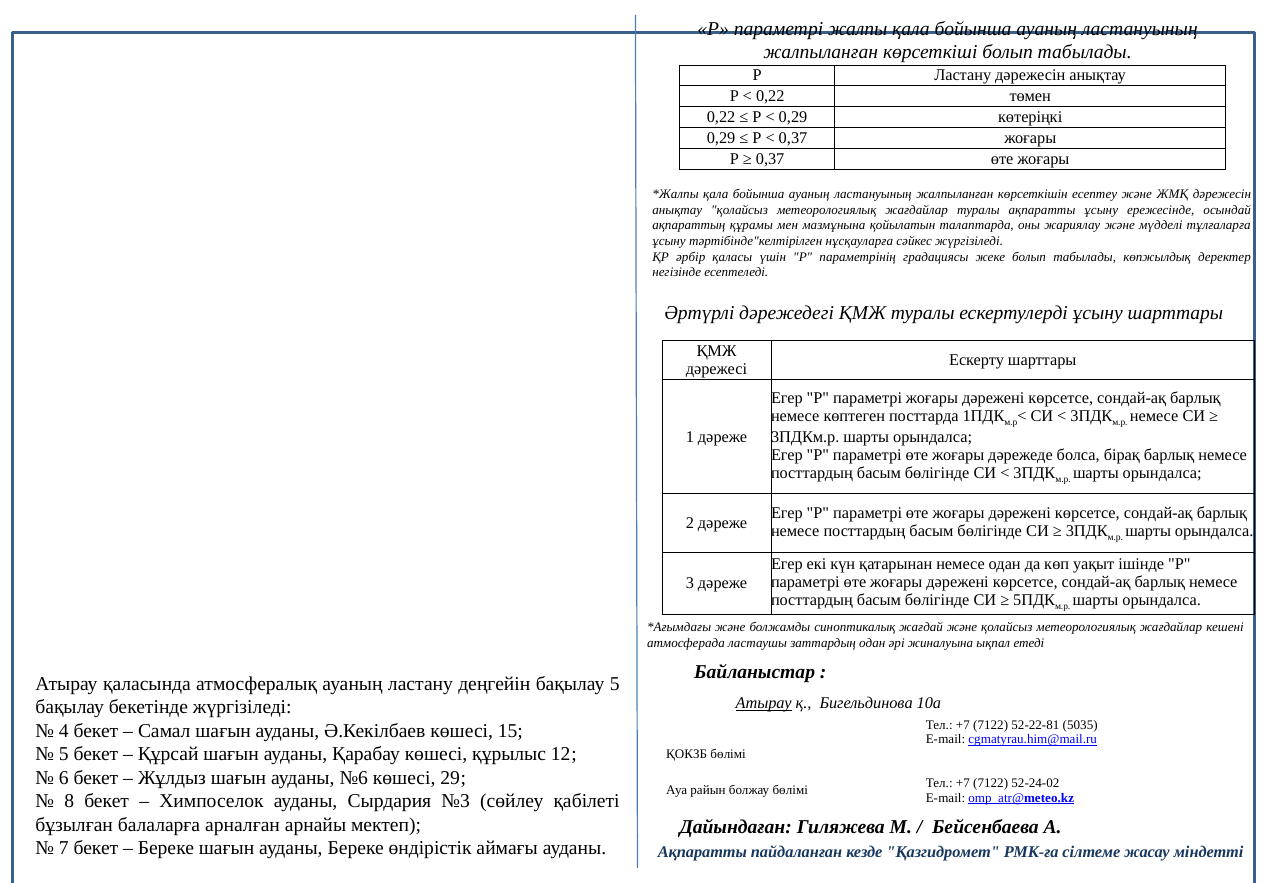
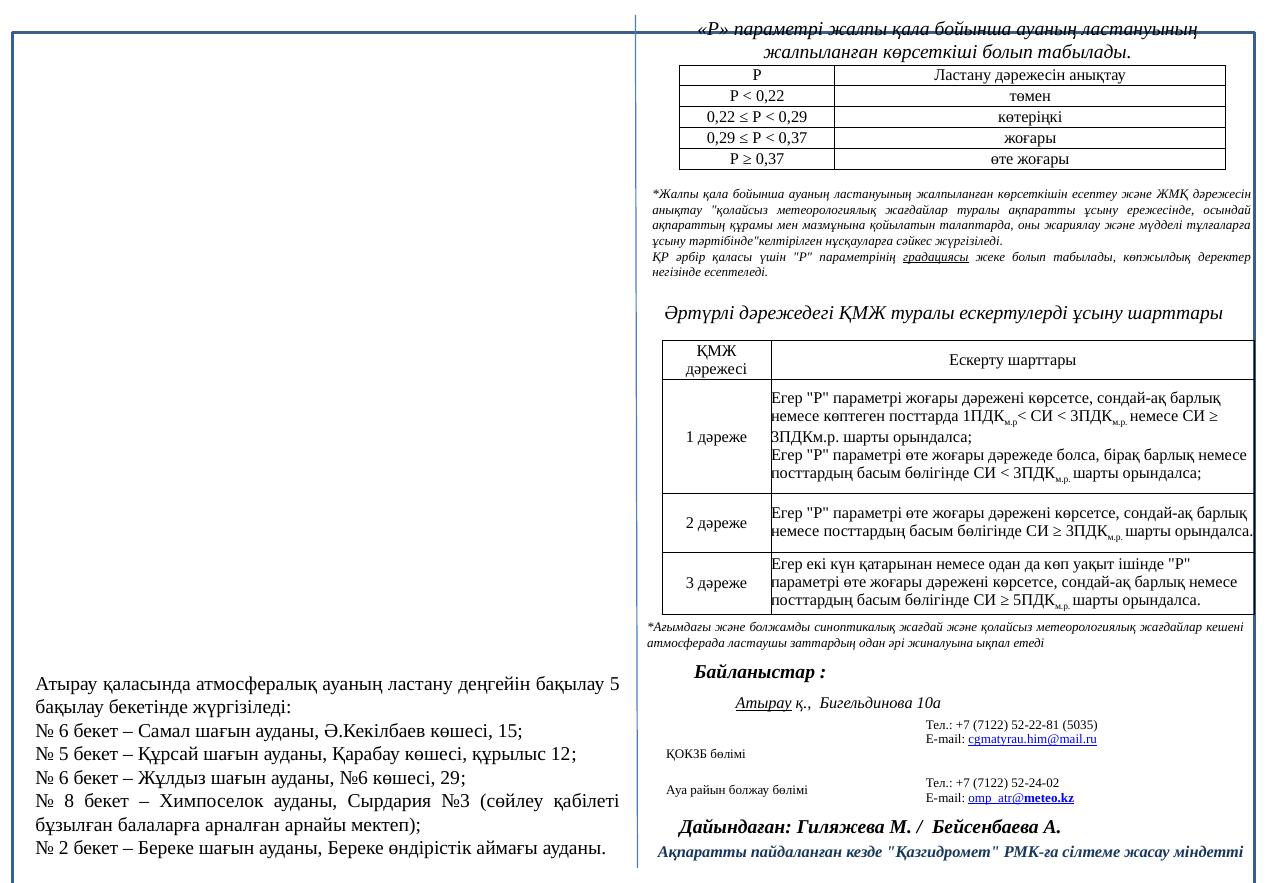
градациясы underline: none -> present
4 at (64, 730): 4 -> 6
7 at (64, 848): 7 -> 2
